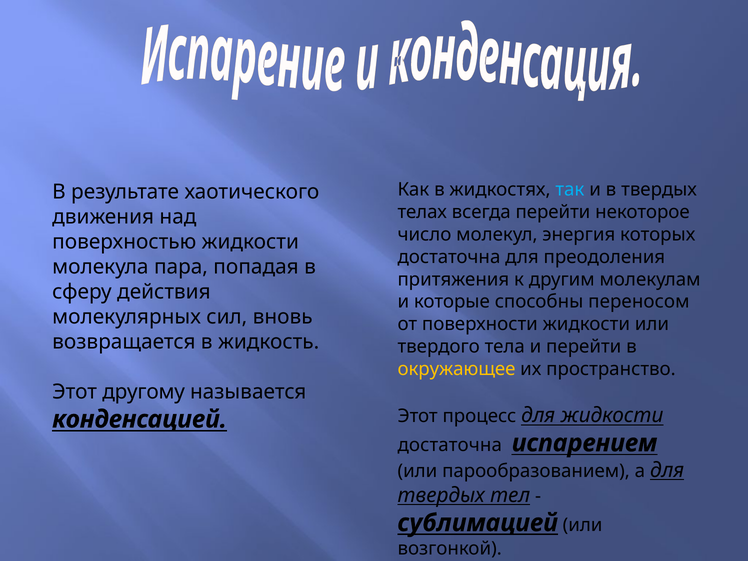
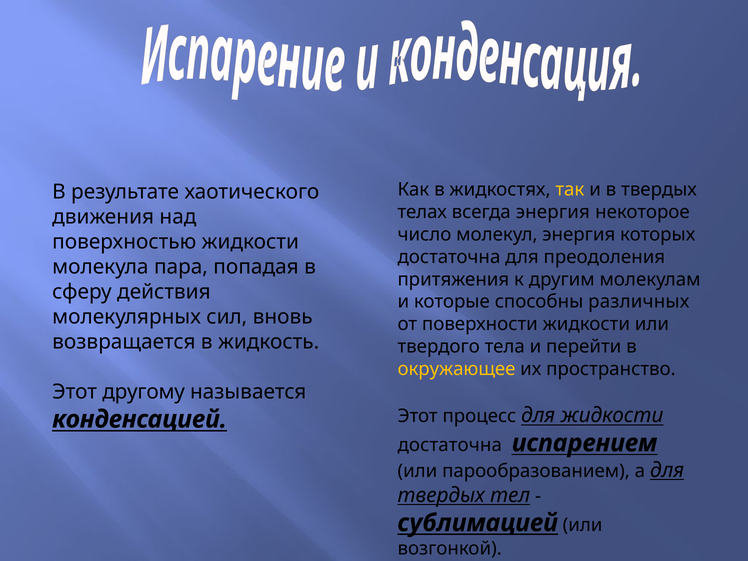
так colour: light blue -> yellow
всегда перейти: перейти -> энергия
переносом: переносом -> различных
